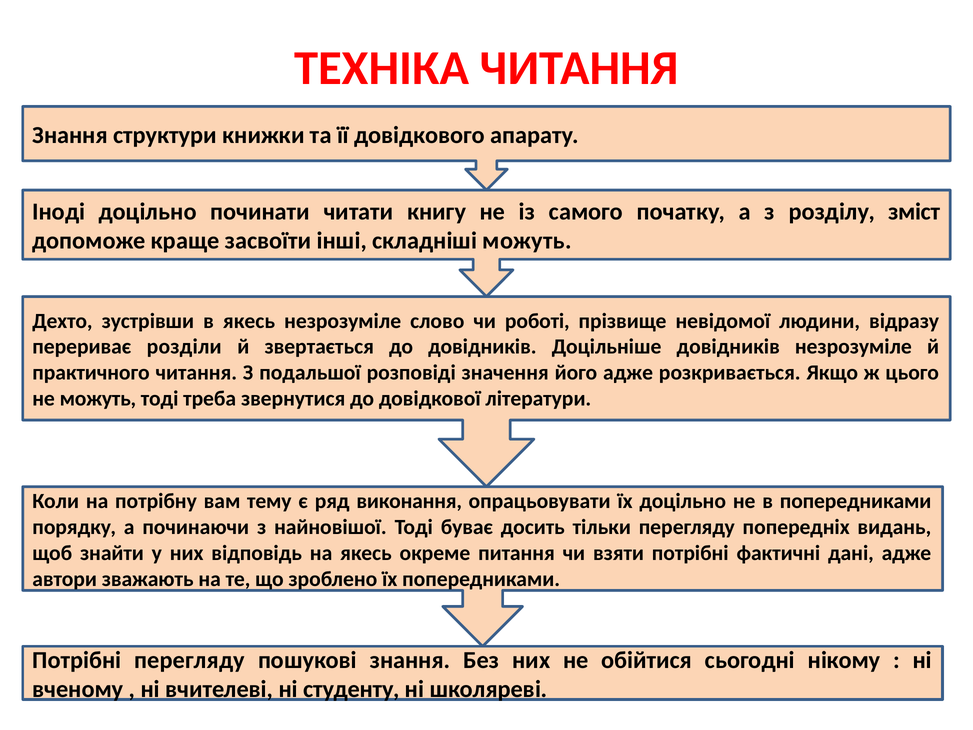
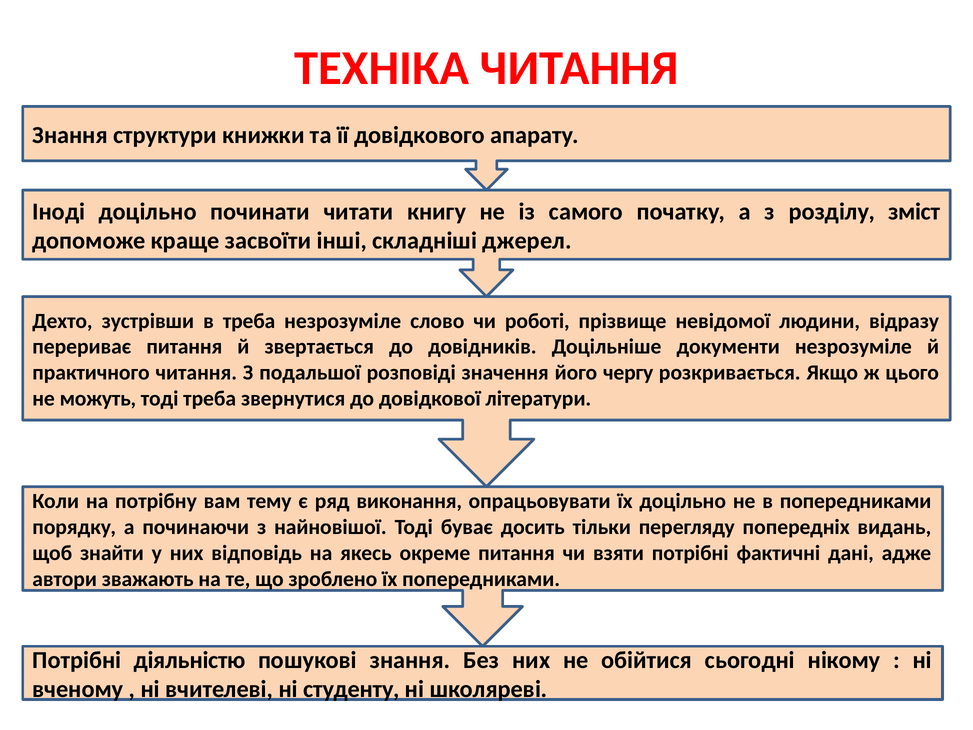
складніші можуть: можуть -> джерел
в якесь: якесь -> треба
перериває розділи: розділи -> питання
Доцільніше довідників: довідників -> документи
його адже: адже -> чергу
Потрібні перегляду: перегляду -> діяльністю
